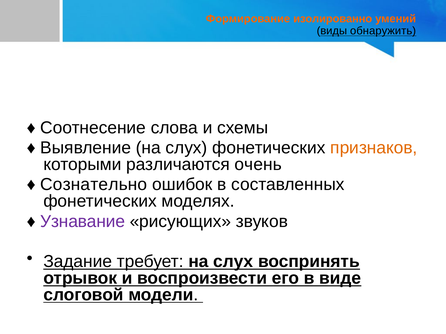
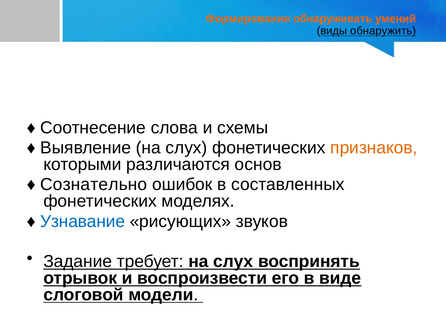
изолированно: изолированно -> обнаруживать
очень: очень -> основ
Узнавание colour: purple -> blue
